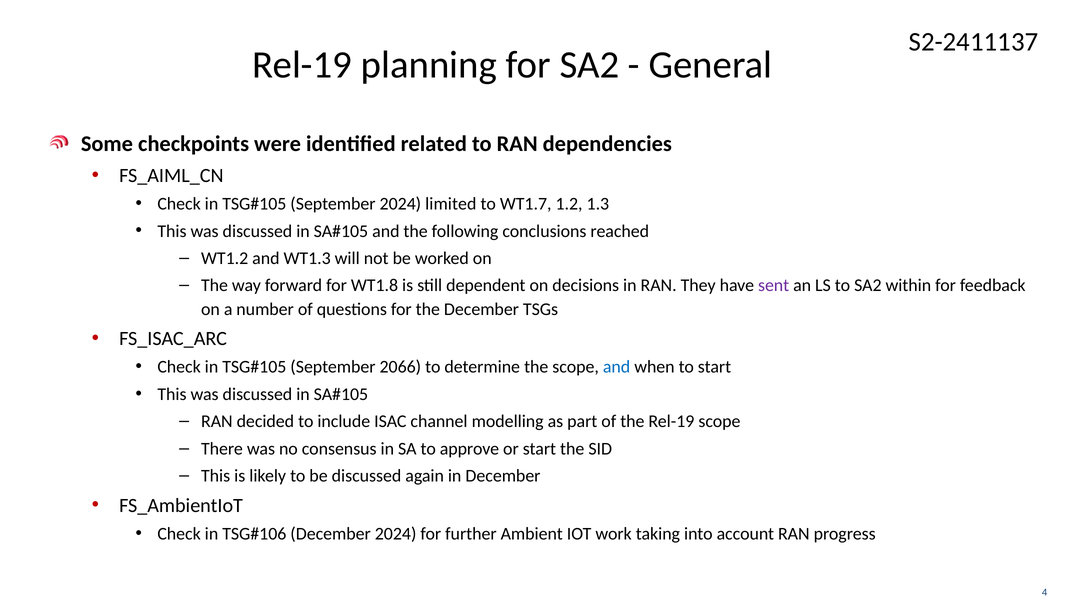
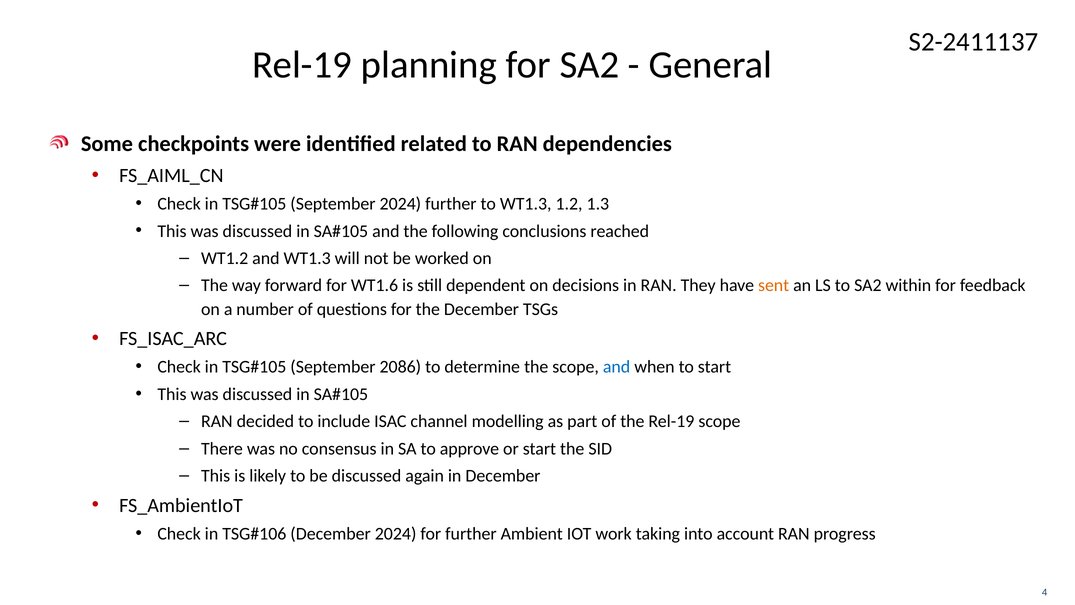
2024 limited: limited -> further
to WT1.7: WT1.7 -> WT1.3
WT1.8: WT1.8 -> WT1.6
sent colour: purple -> orange
2066: 2066 -> 2086
